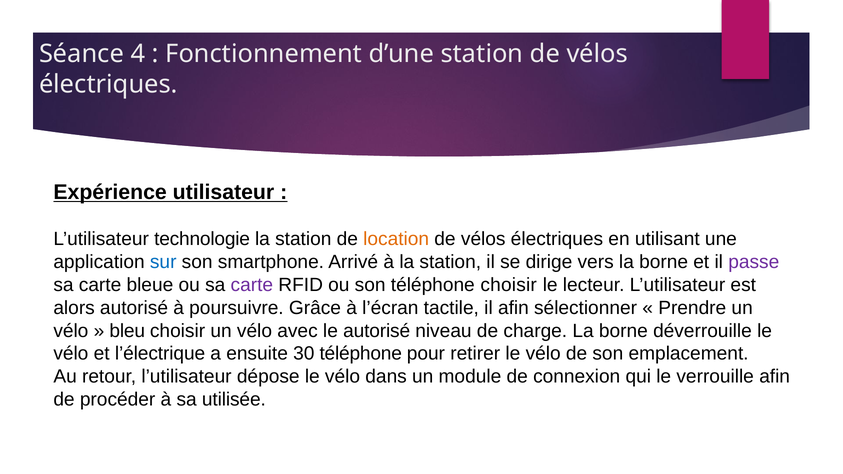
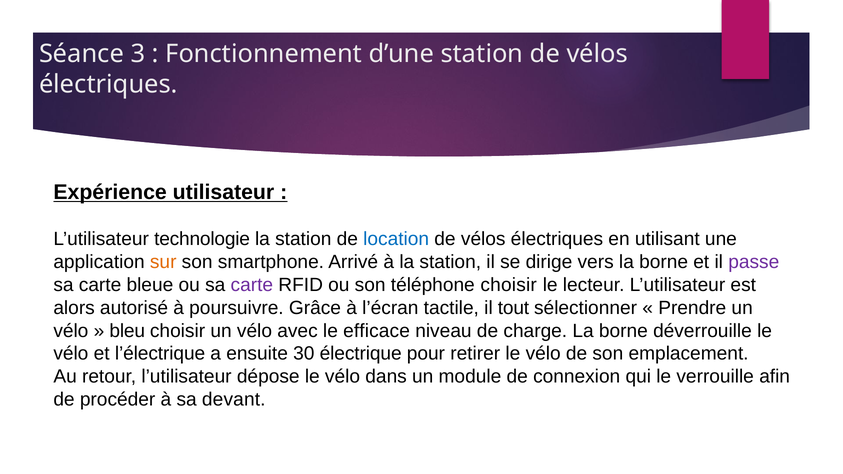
4: 4 -> 3
location colour: orange -> blue
sur colour: blue -> orange
il afin: afin -> tout
le autorisé: autorisé -> efficace
30 téléphone: téléphone -> électrique
utilisée: utilisée -> devant
